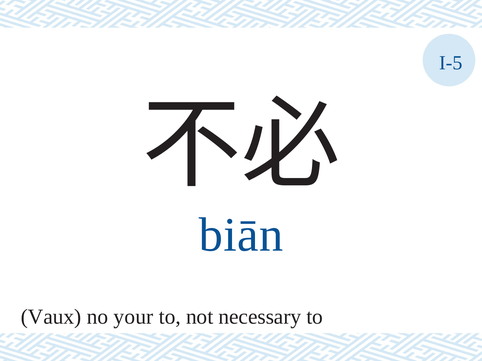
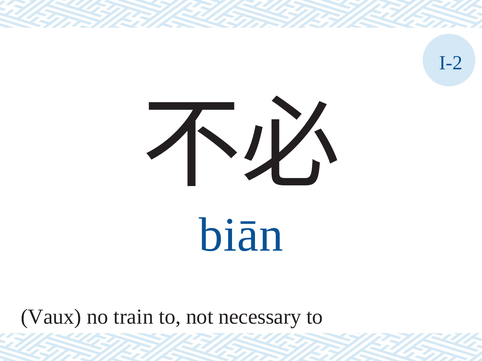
I-5: I-5 -> I-2
your: your -> train
